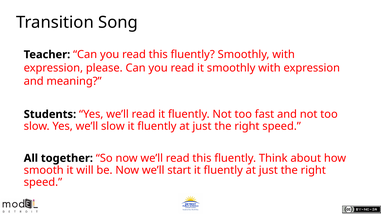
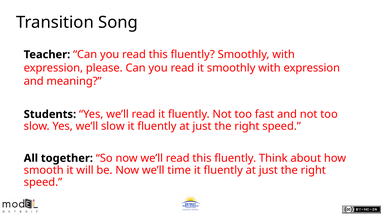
start: start -> time
